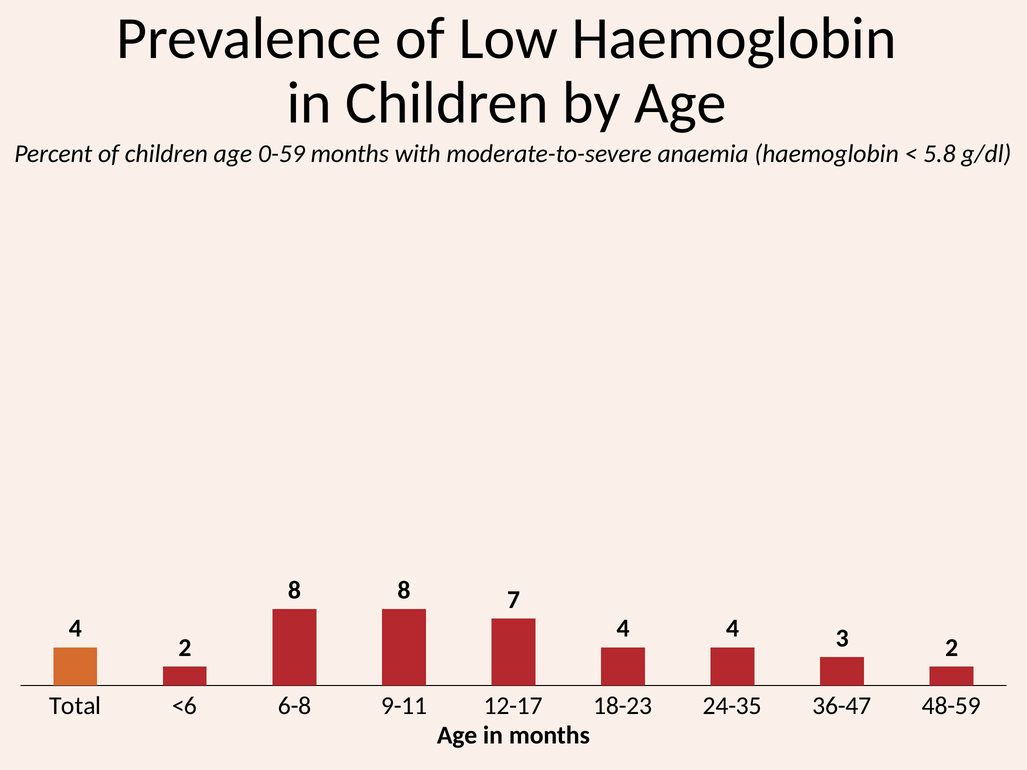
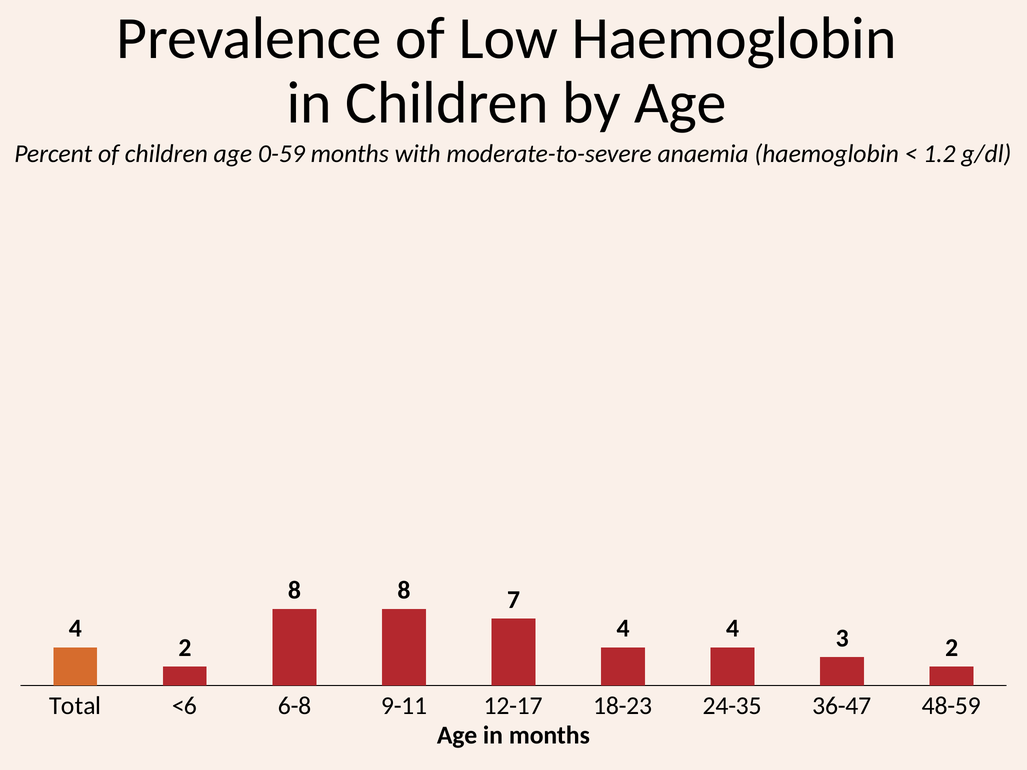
5.8: 5.8 -> 1.2
